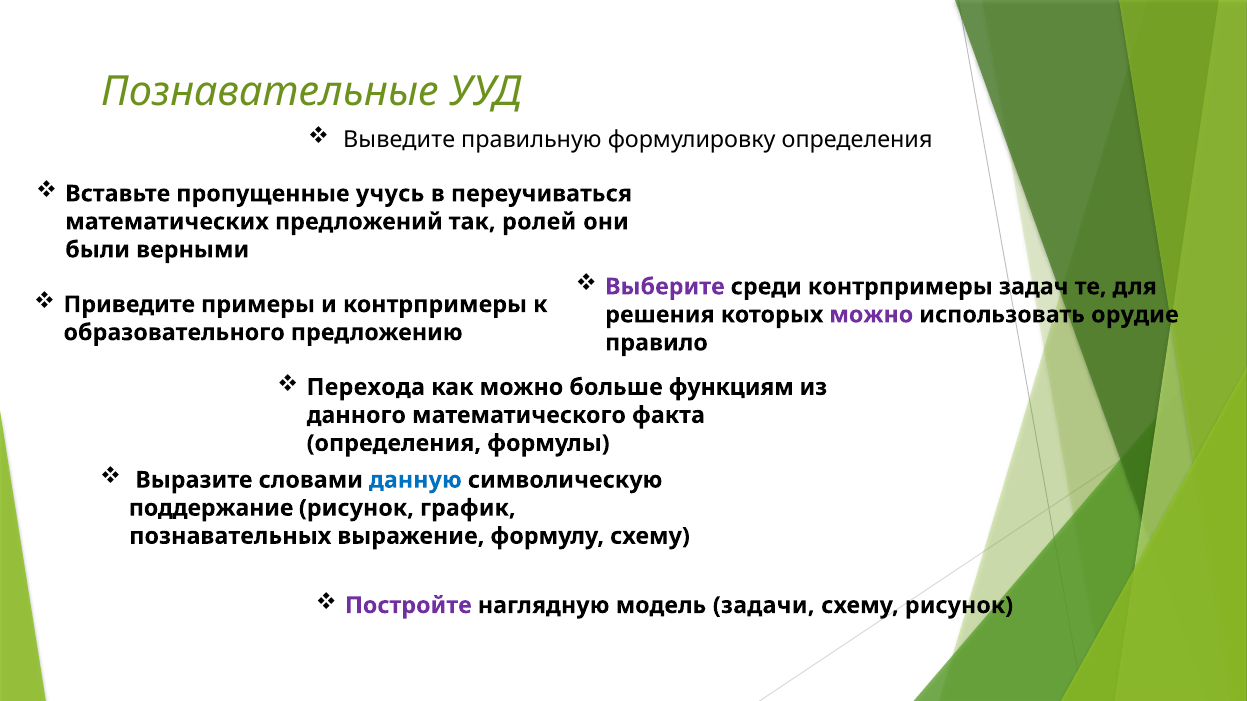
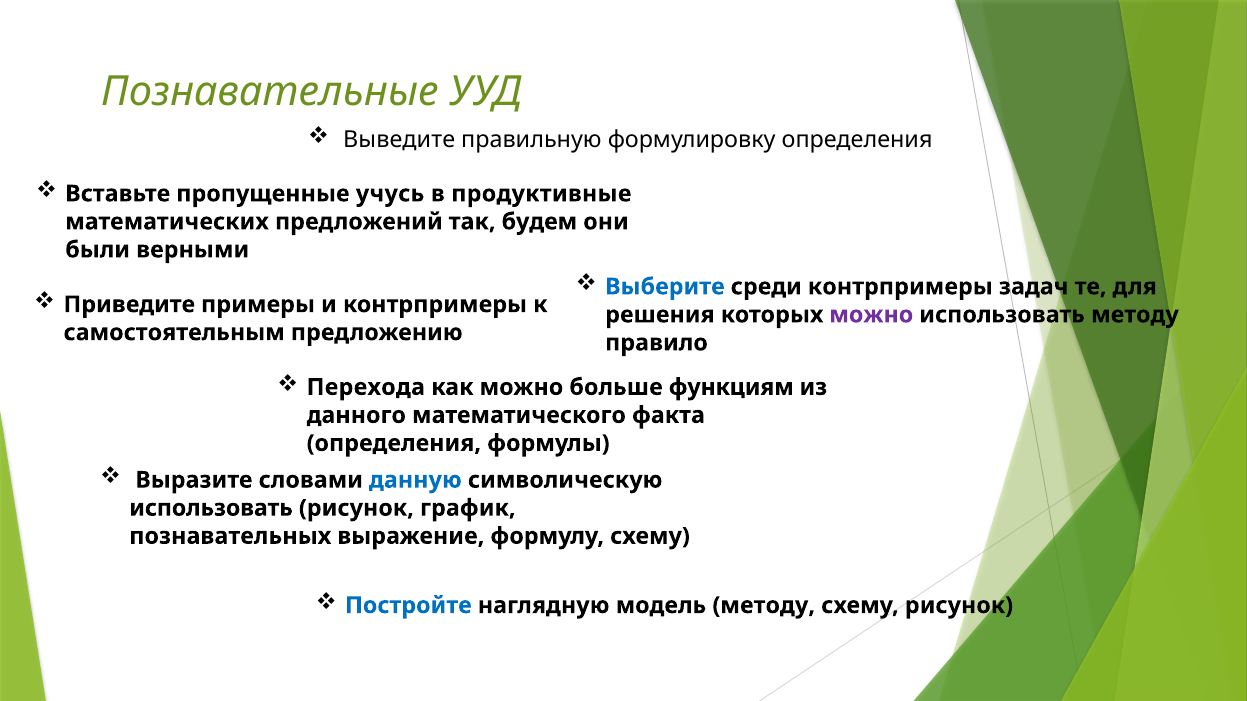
переучиваться: переучиваться -> продуктивные
ролей: ролей -> будем
Выберите colour: purple -> blue
использовать орудие: орудие -> методу
образовательного: образовательного -> самостоятельным
поддержание at (211, 508): поддержание -> использовать
Постройте colour: purple -> blue
модель задачи: задачи -> методу
